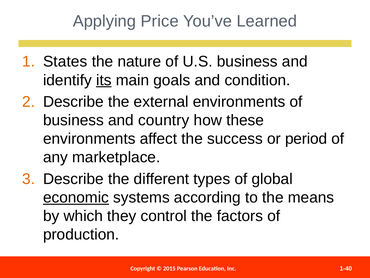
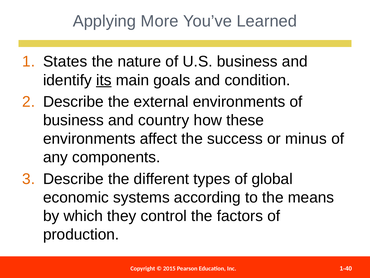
Price: Price -> More
period: period -> minus
marketplace: marketplace -> components
economic underline: present -> none
